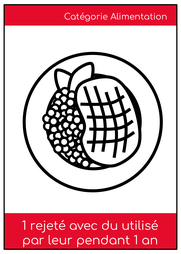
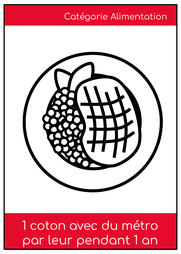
rejeté: rejeté -> coton
utilisé: utilisé -> métro
